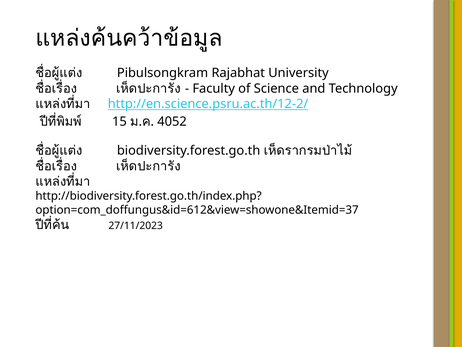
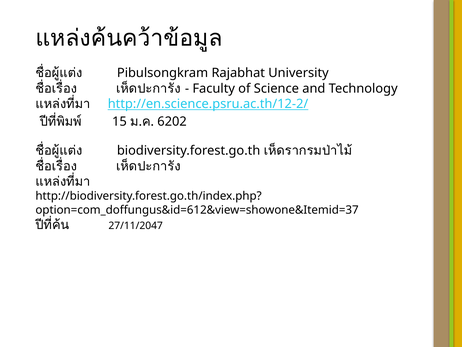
4052: 4052 -> 6202
27/11/2023: 27/11/2023 -> 27/11/2047
